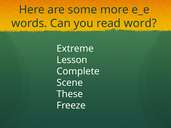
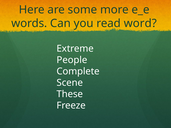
Lesson: Lesson -> People
